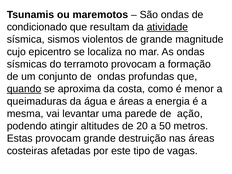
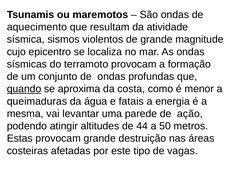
condicionado: condicionado -> aquecimento
atividade underline: present -> none
e áreas: áreas -> fatais
20: 20 -> 44
